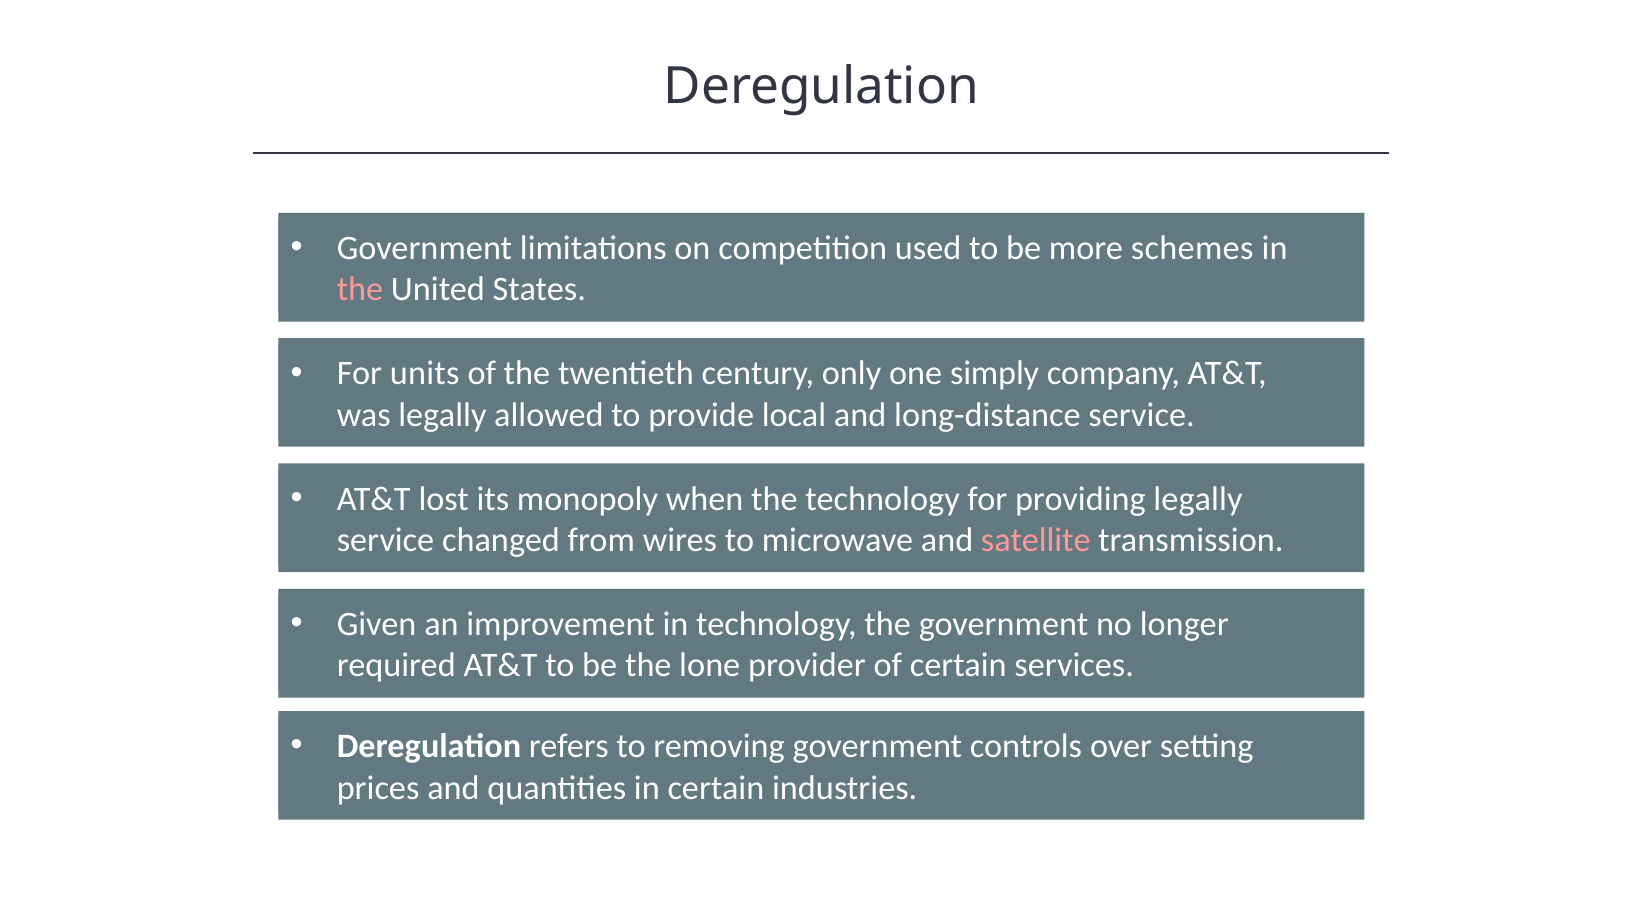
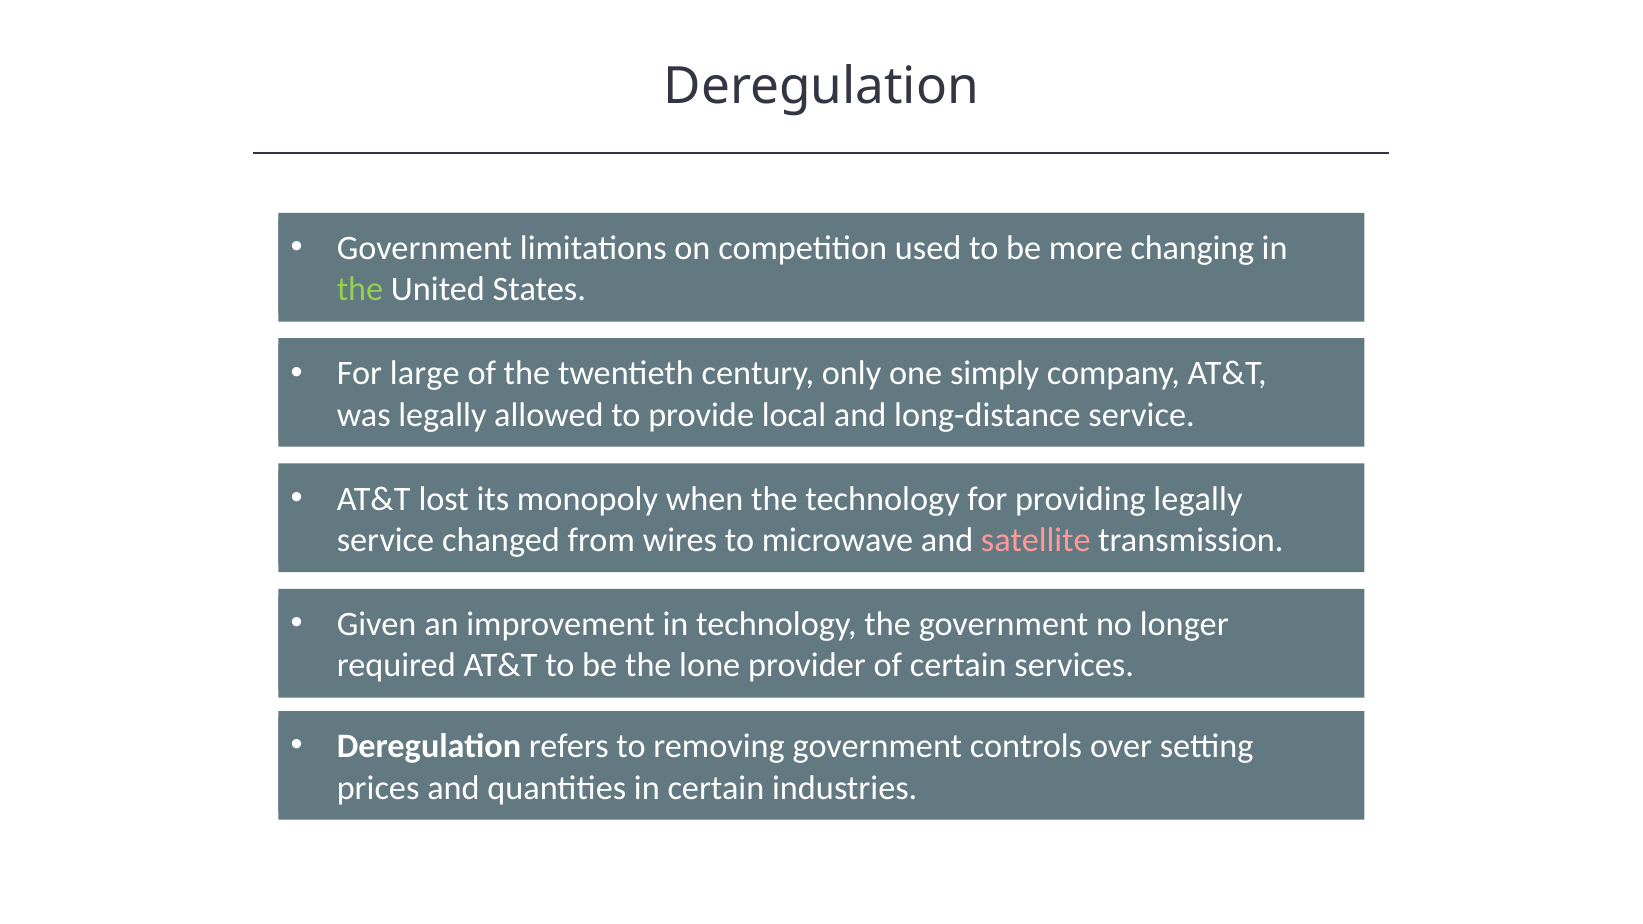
schemes: schemes -> changing
the at (360, 289) colour: pink -> light green
units: units -> large
